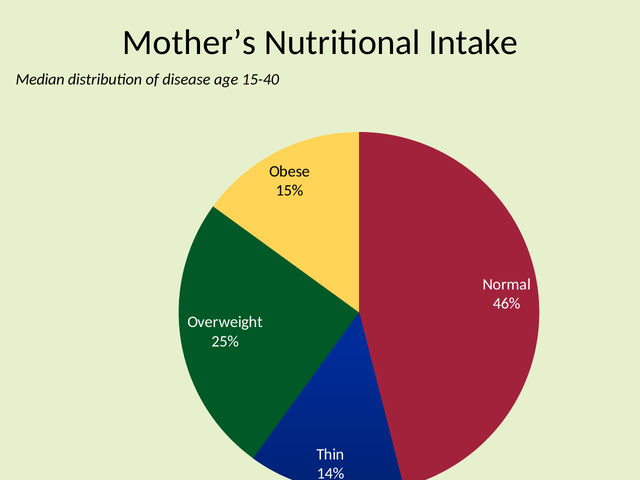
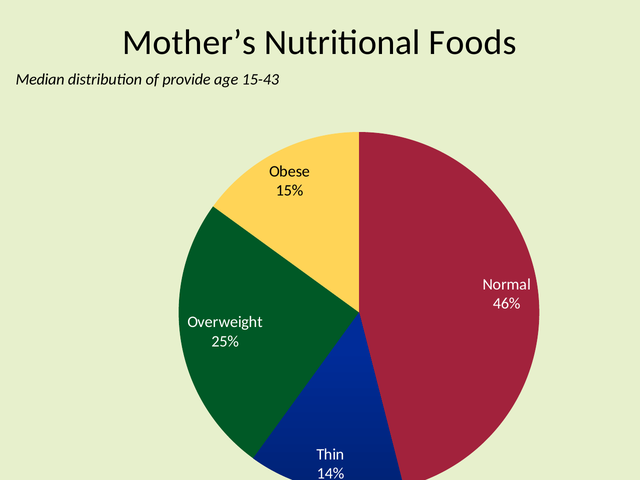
Intake: Intake -> Foods
disease: disease -> provide
15-40: 15-40 -> 15-43
